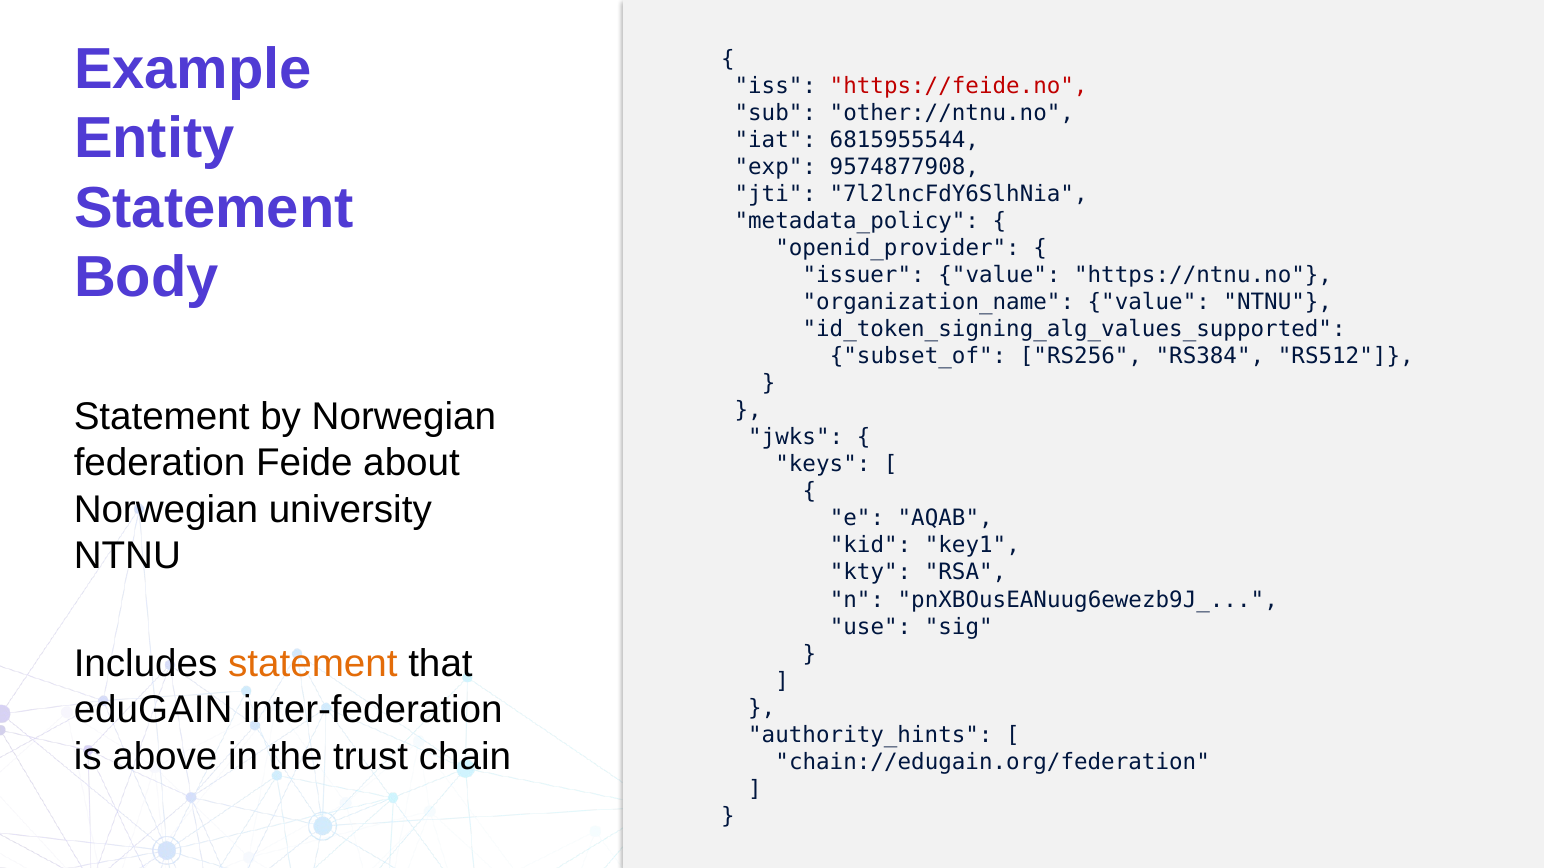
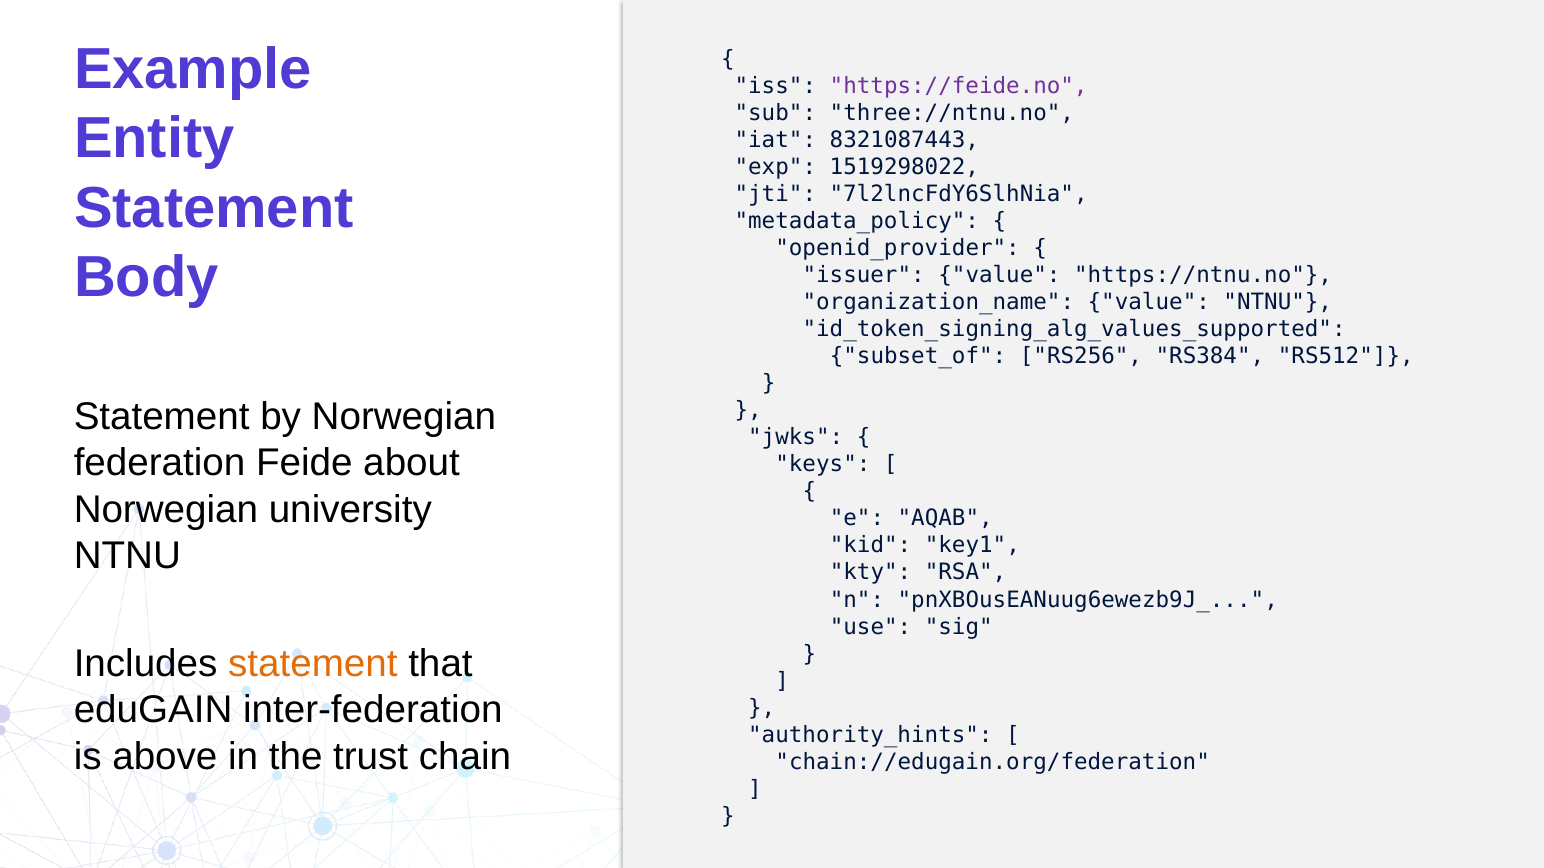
https://feide.no colour: red -> purple
other://ntnu.no: other://ntnu.no -> three://ntnu.no
6815955544: 6815955544 -> 8321087443
9574877908: 9574877908 -> 1519298022
